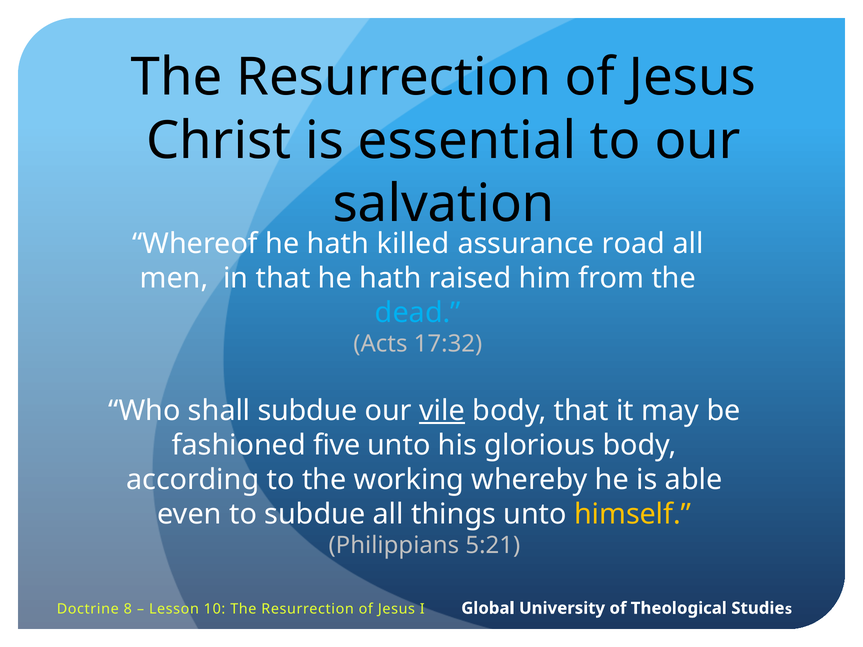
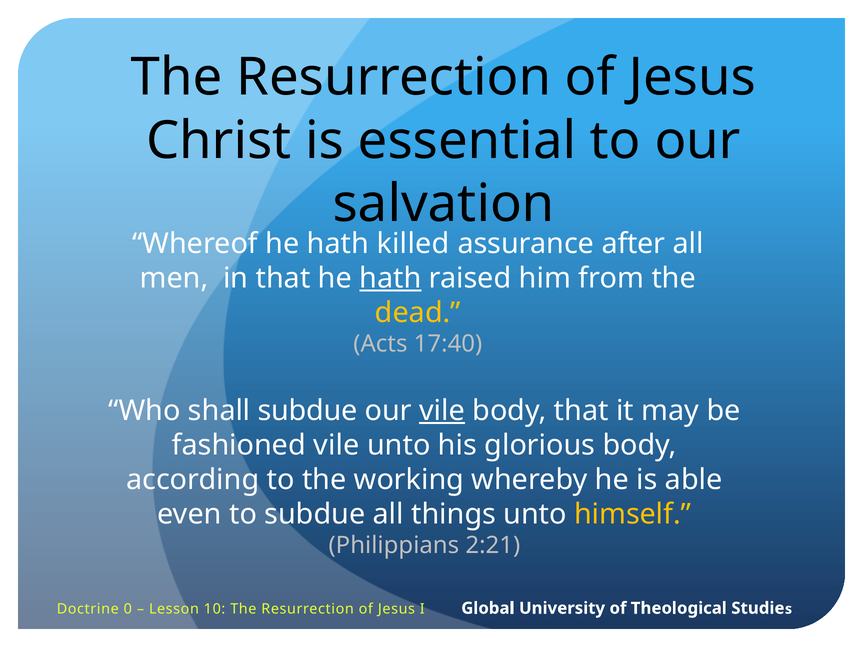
road: road -> after
hath at (390, 278) underline: none -> present
dead colour: light blue -> yellow
17:32: 17:32 -> 17:40
fashioned five: five -> vile
5:21: 5:21 -> 2:21
8: 8 -> 0
